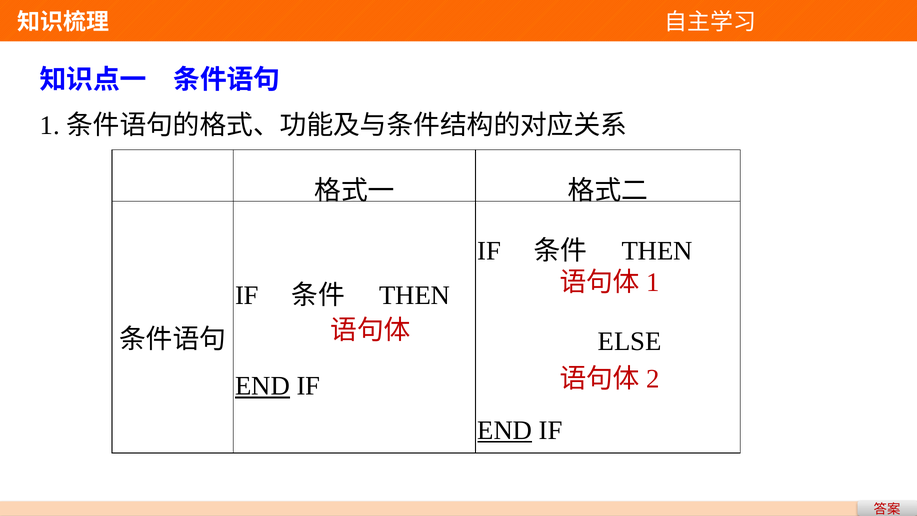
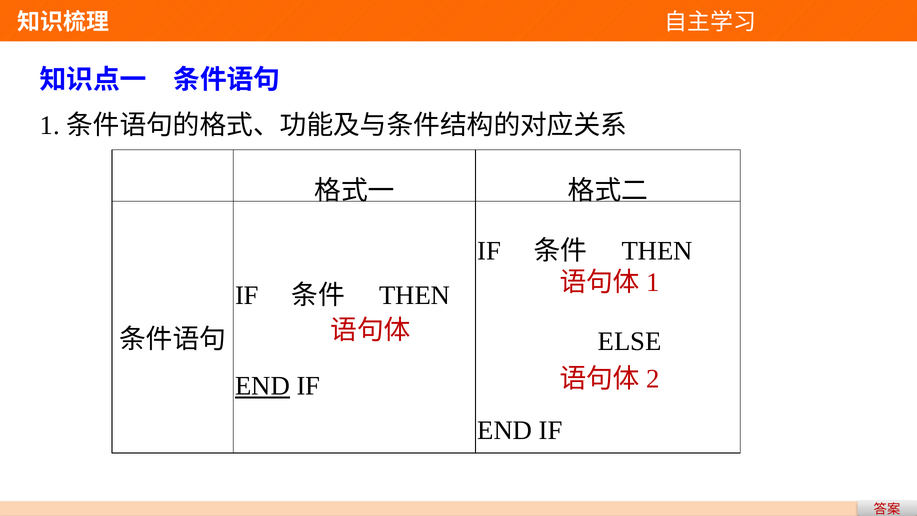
END at (505, 430) underline: present -> none
